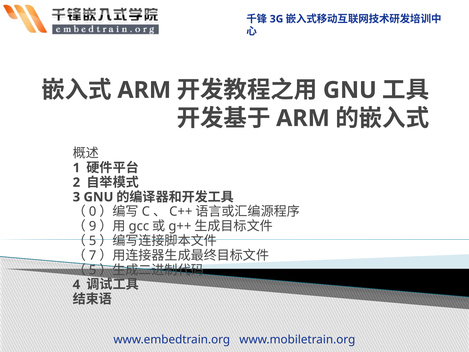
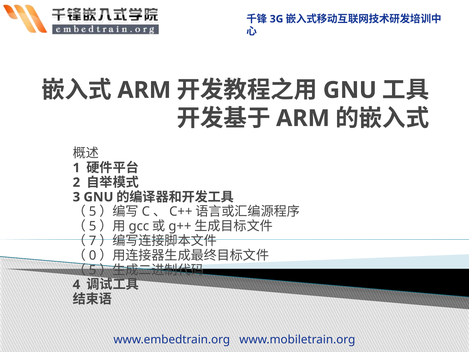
0 at (93, 212): 0 -> 5
9 at (93, 226): 9 -> 5
5 at (93, 241): 5 -> 7
7: 7 -> 0
